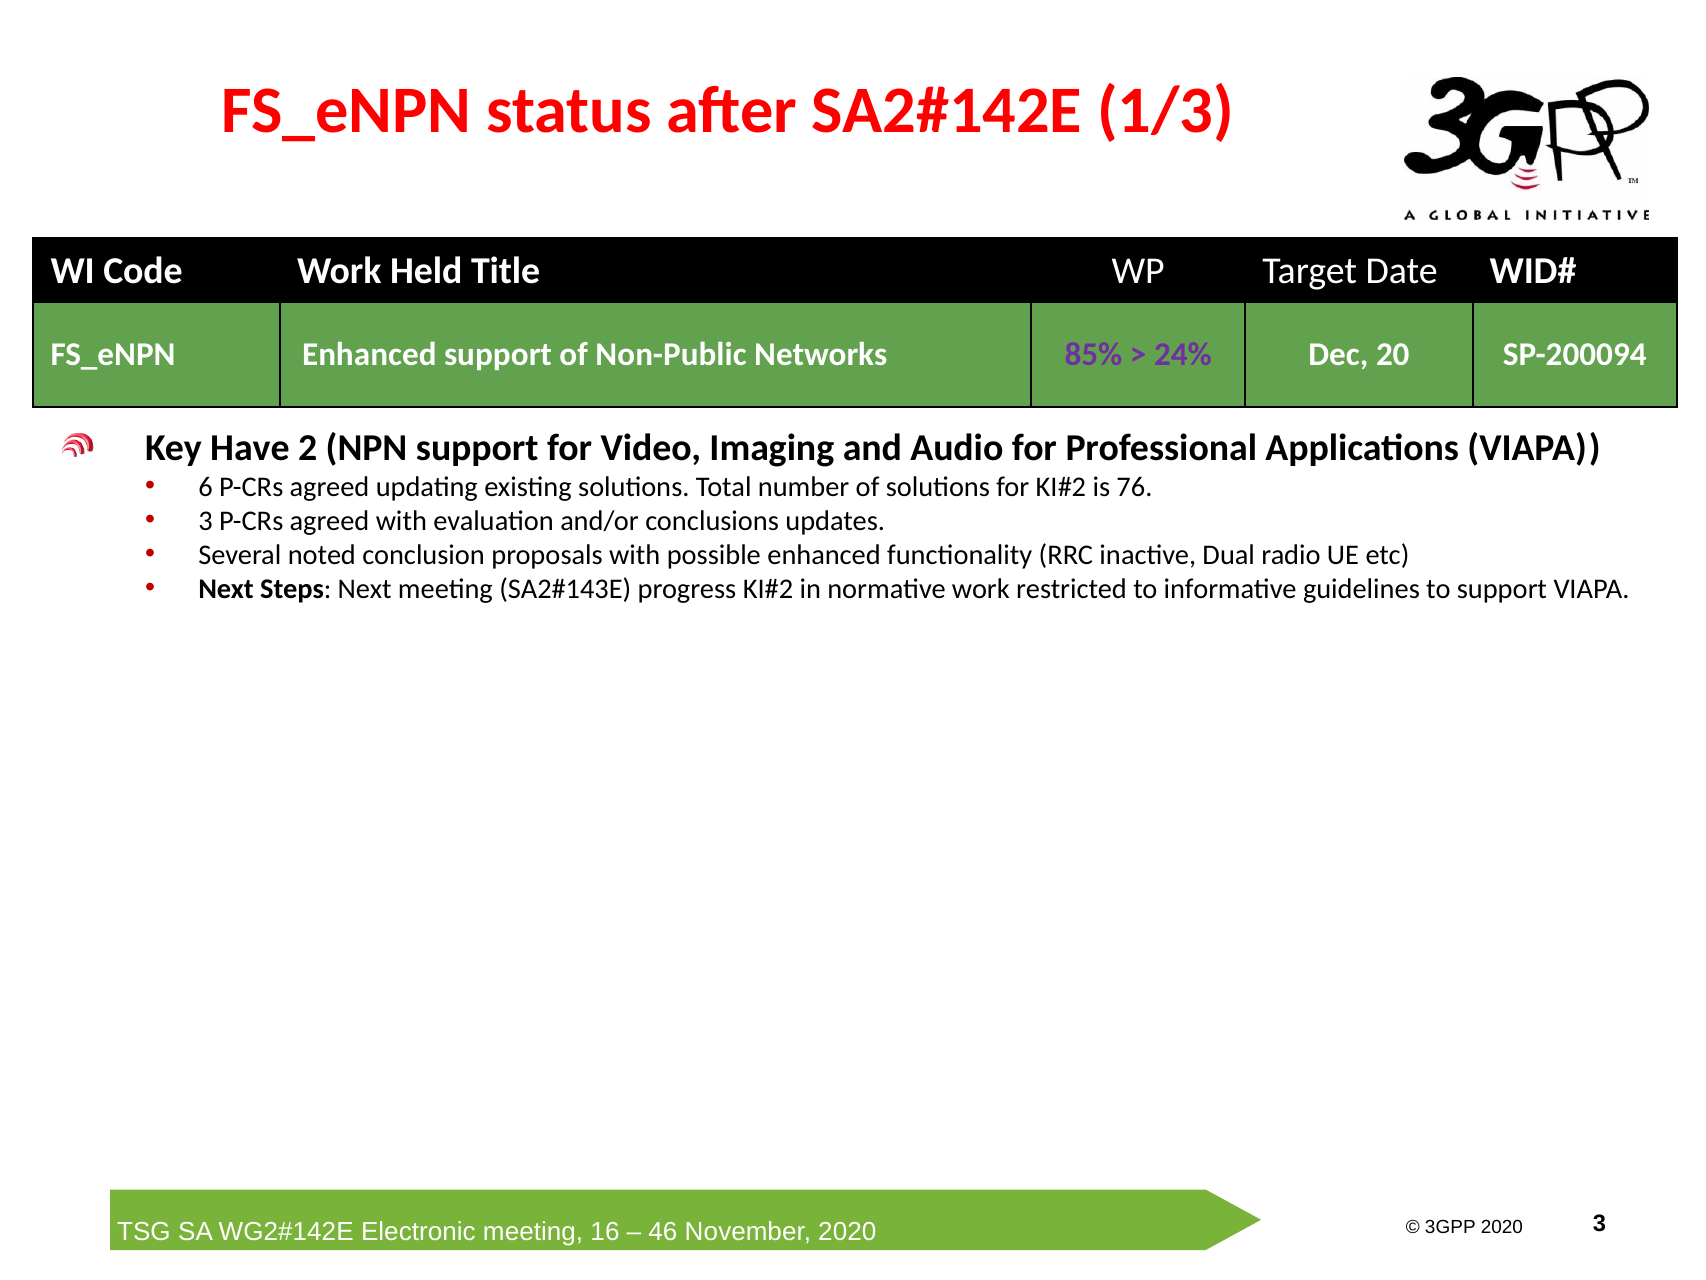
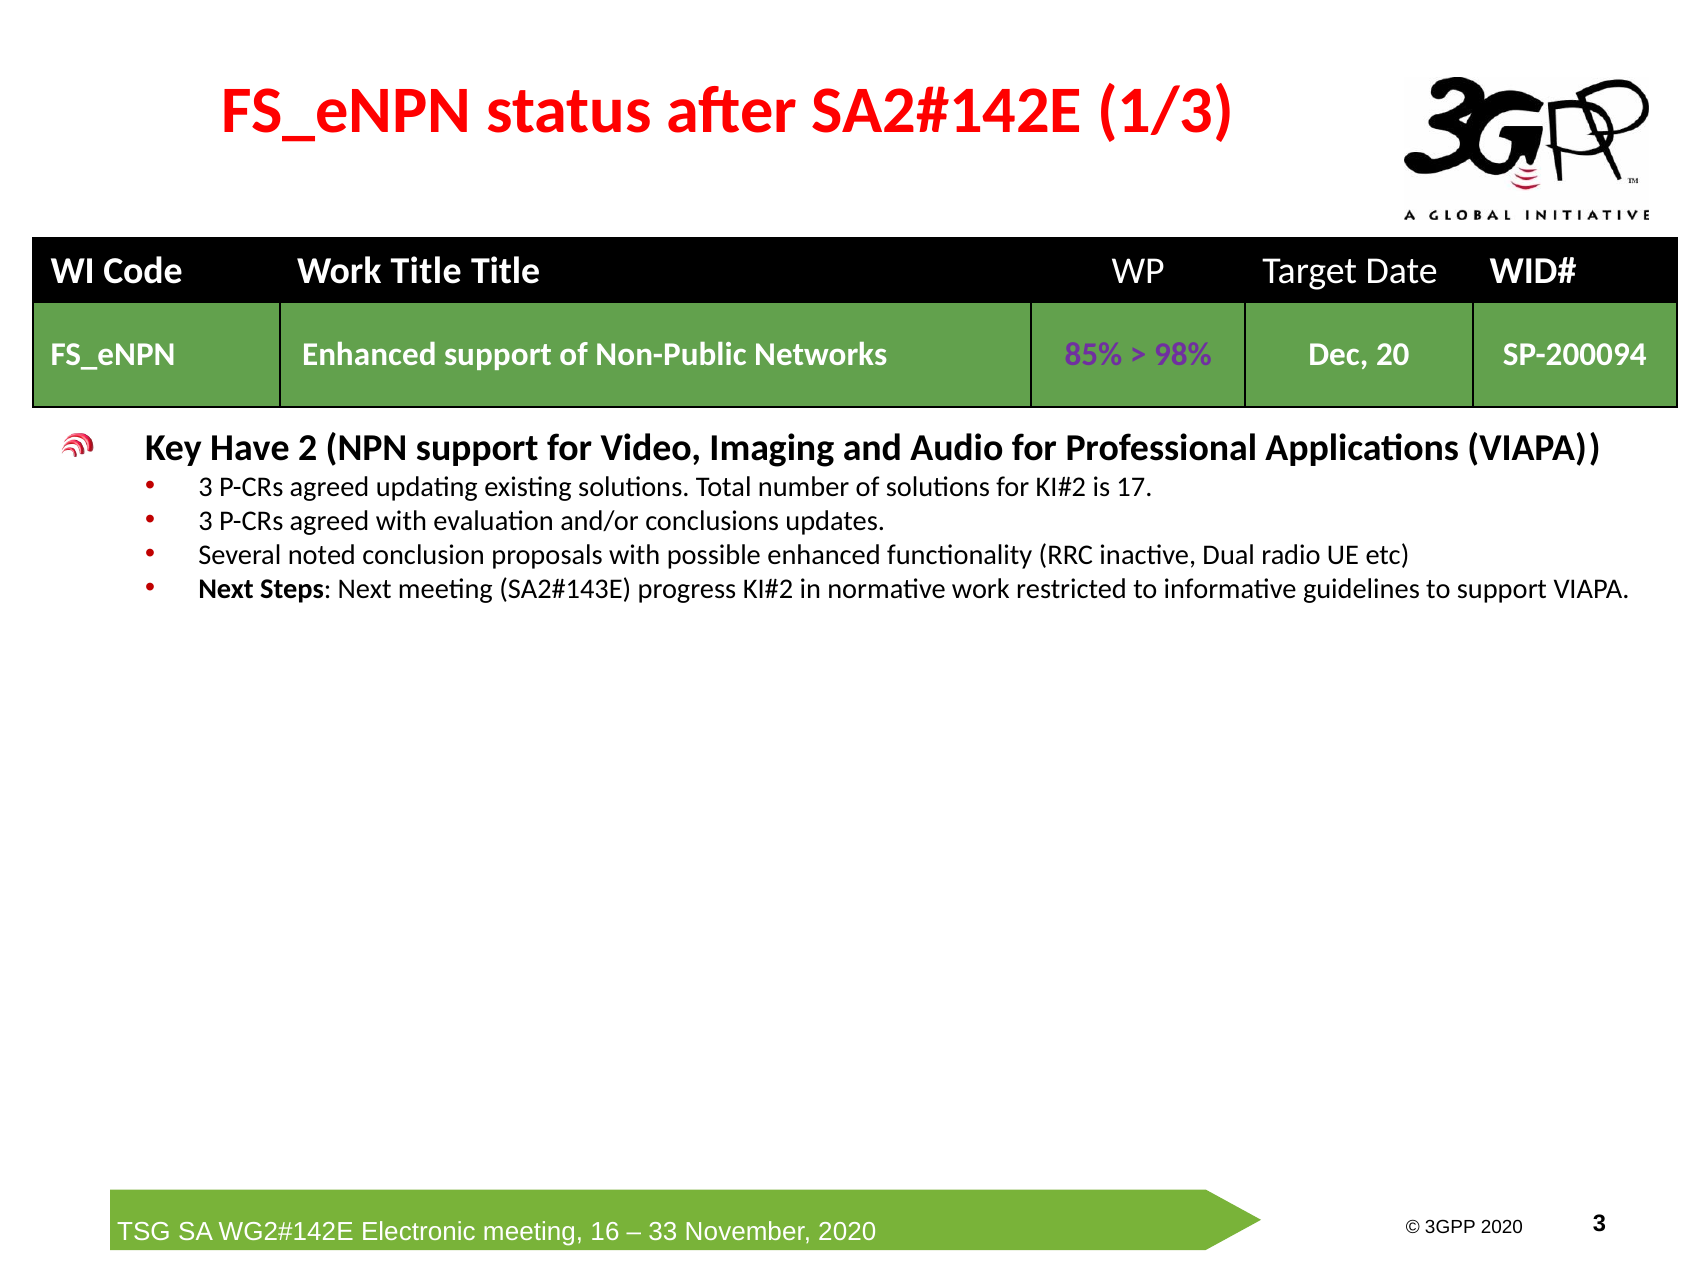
Work Held: Held -> Title
24%: 24% -> 98%
6 at (206, 487): 6 -> 3
76: 76 -> 17
46: 46 -> 33
